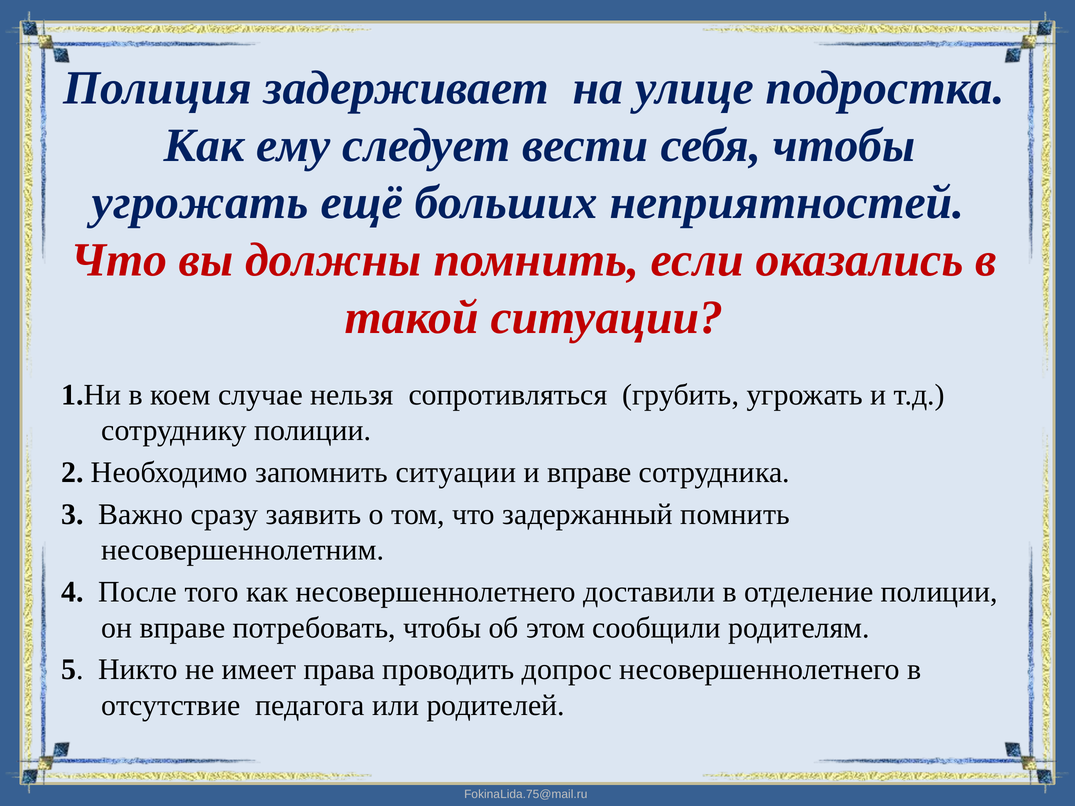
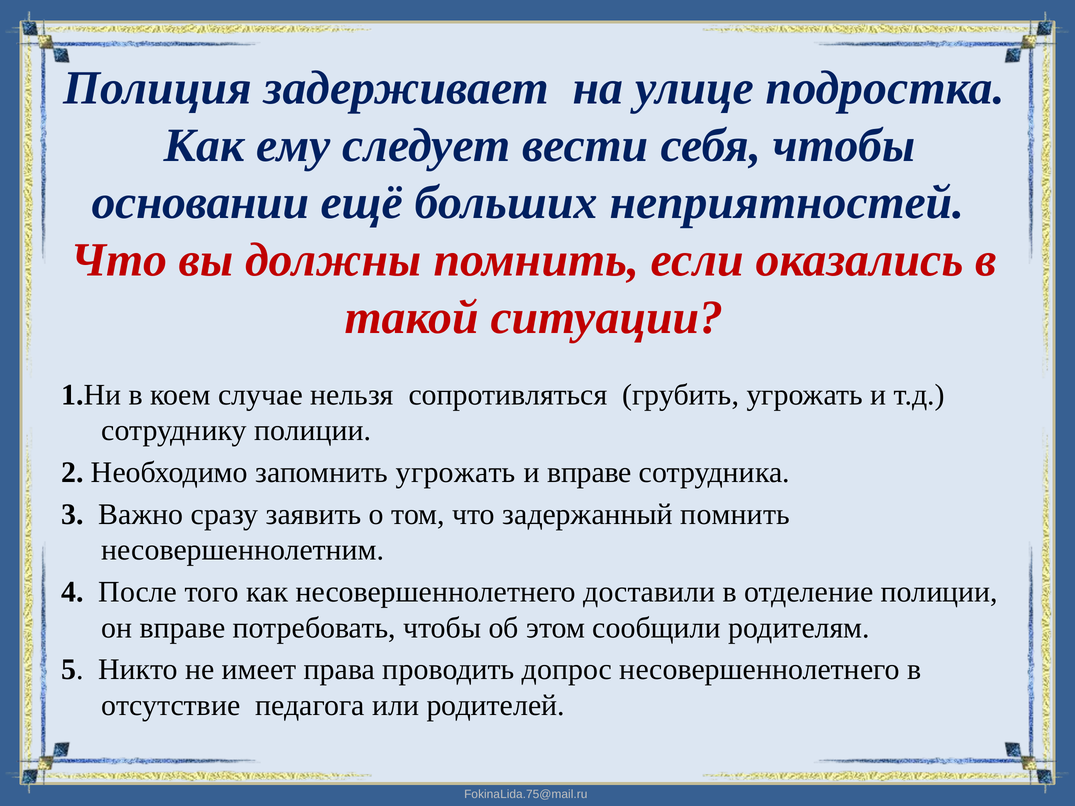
угрожать at (200, 203): угрожать -> основании
запомнить ситуации: ситуации -> угрожать
